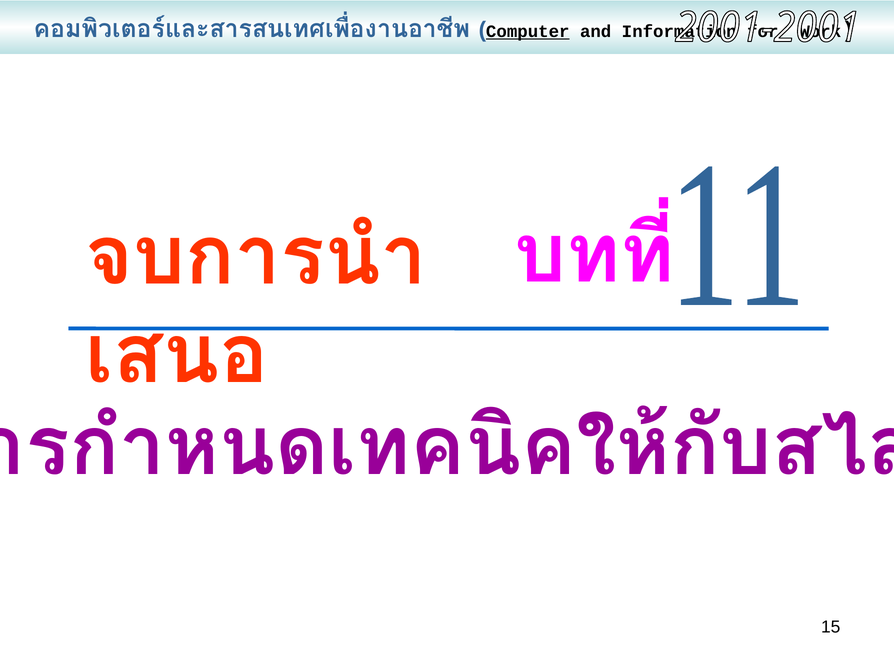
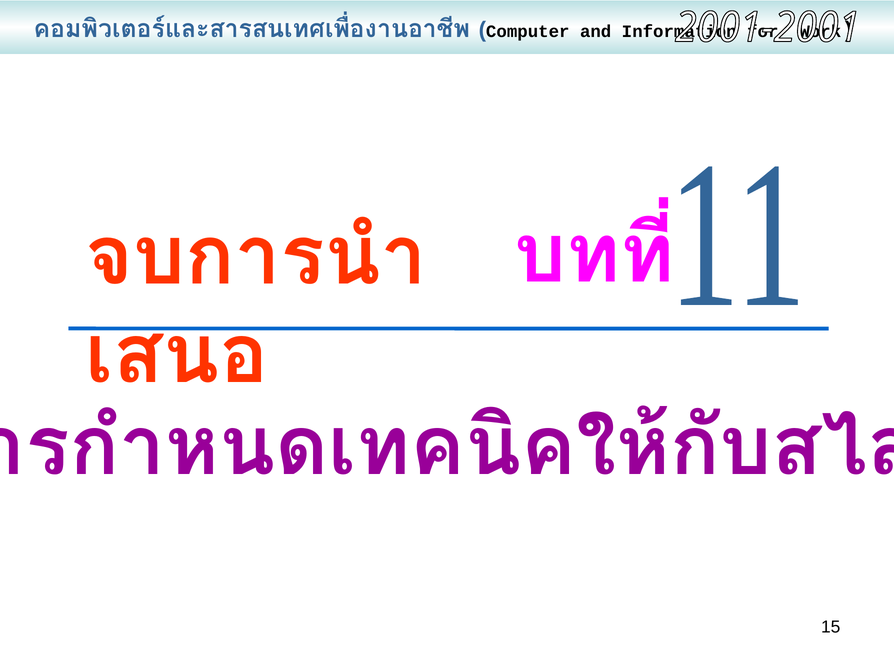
Computer underline: present -> none
